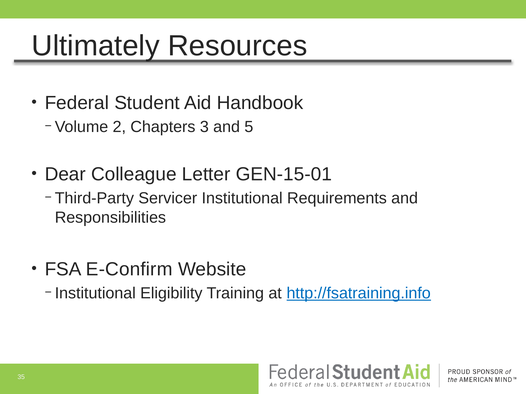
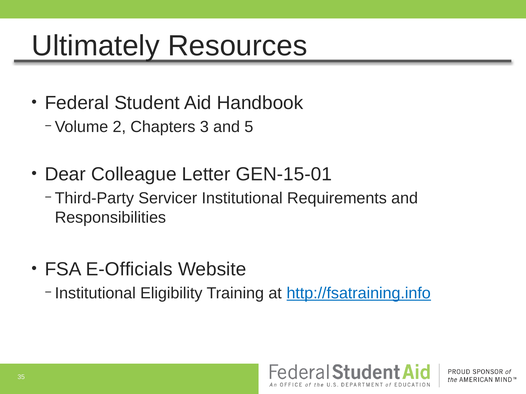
E-Confirm: E-Confirm -> E-Officials
